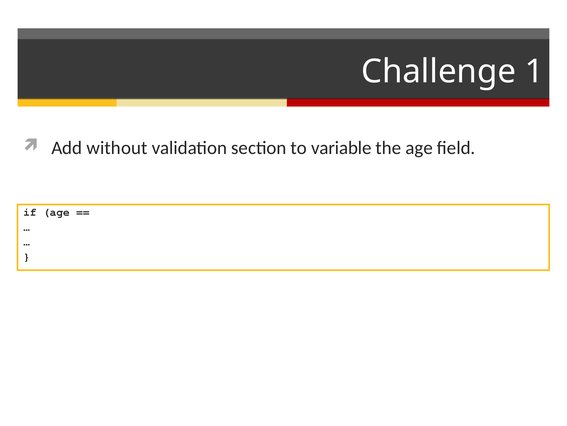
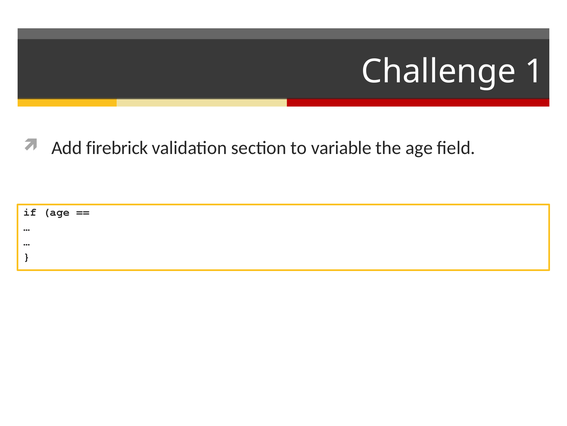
without: without -> firebrick
